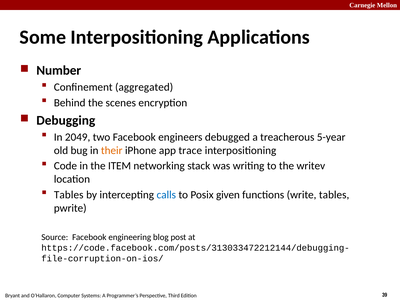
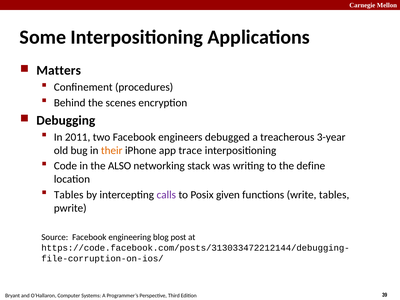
Number: Number -> Matters
aggregated: aggregated -> procedures
2049: 2049 -> 2011
5-year: 5-year -> 3-year
ITEM: ITEM -> ALSO
writev: writev -> define
calls colour: blue -> purple
